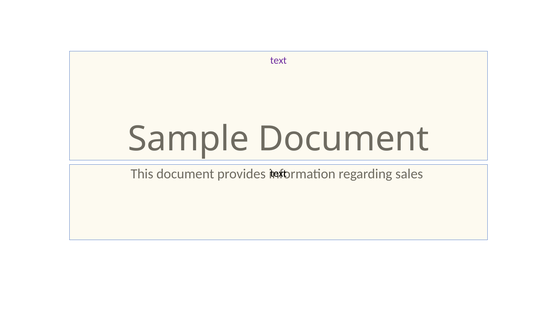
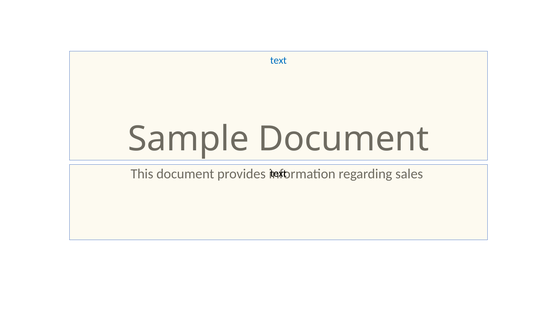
text at (278, 60) colour: purple -> blue
